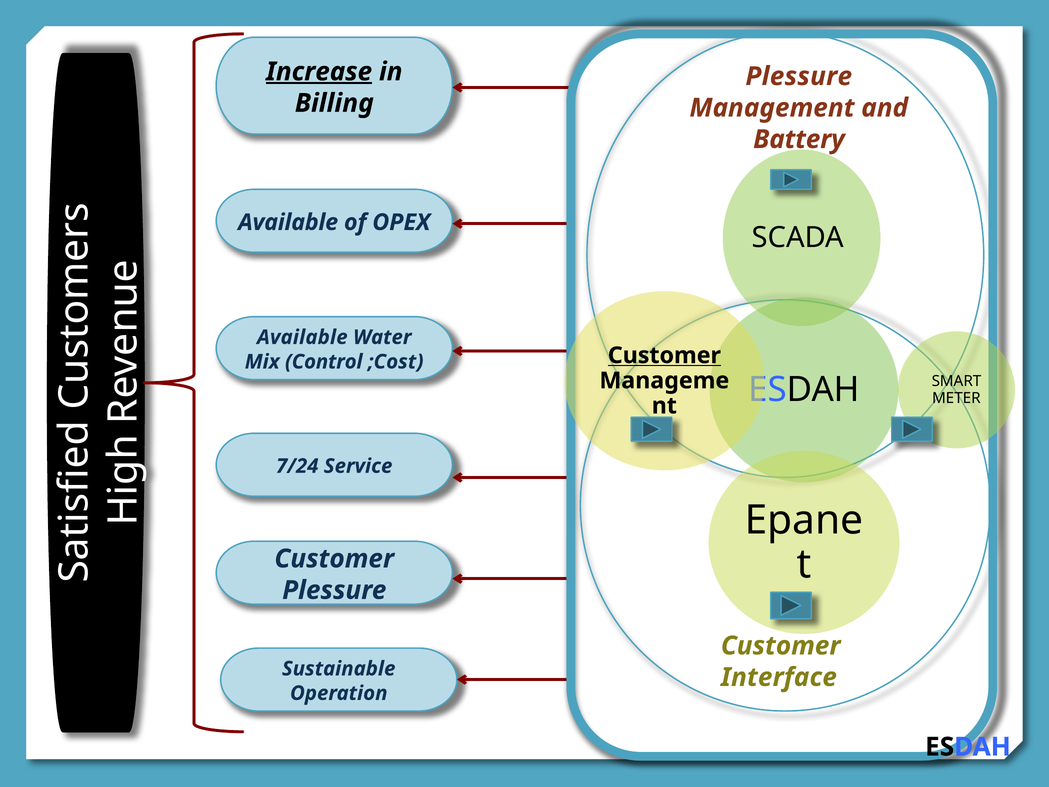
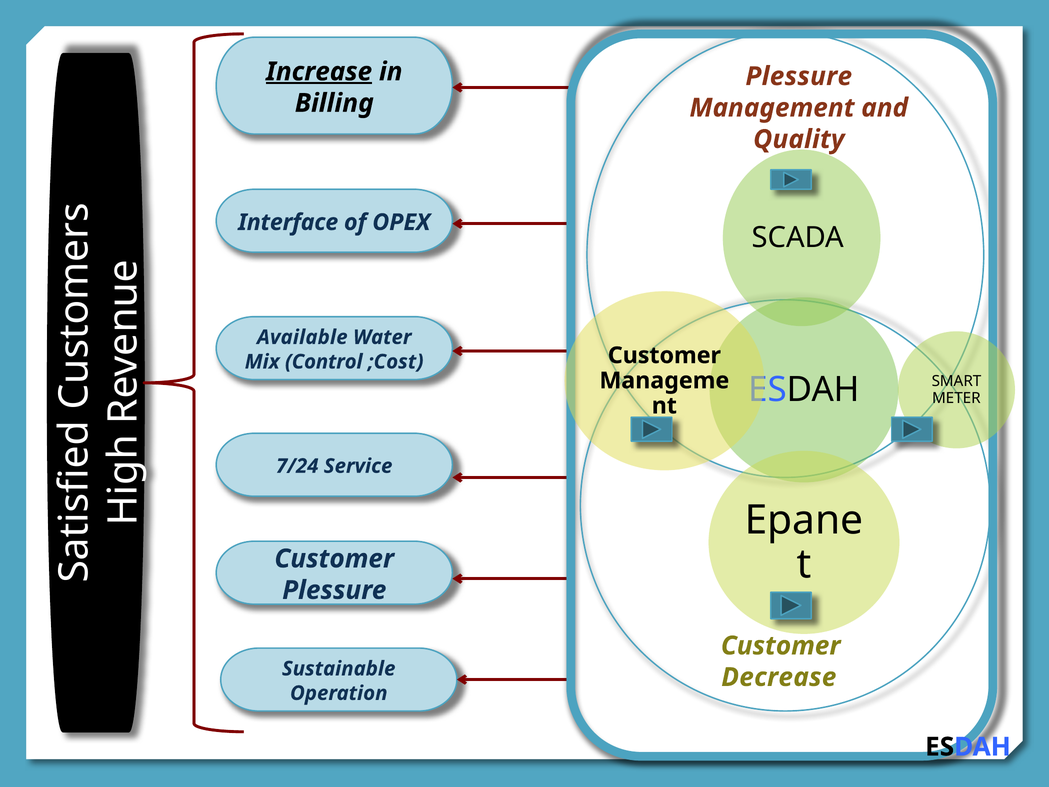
Battery: Battery -> Quality
Available at (288, 222): Available -> Interface
Customer at (664, 355) underline: present -> none
Interface: Interface -> Decrease
